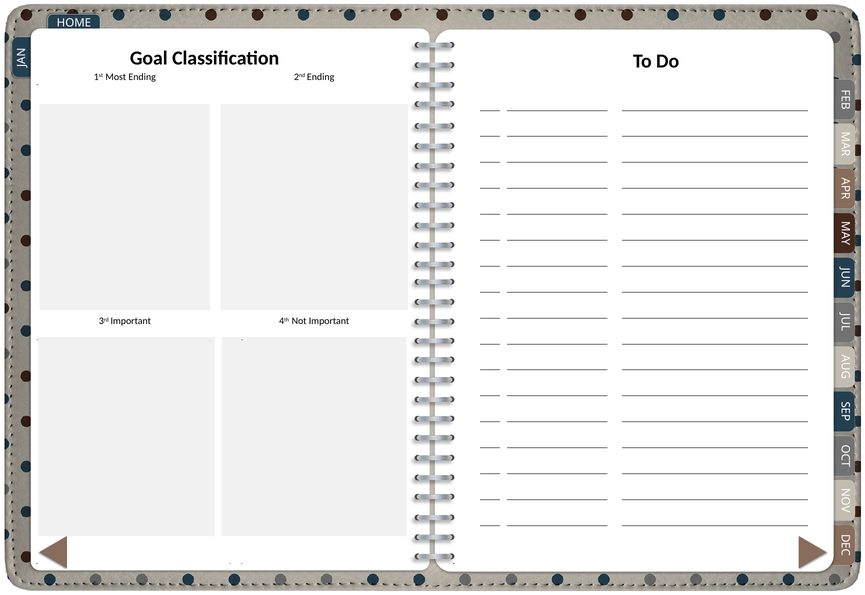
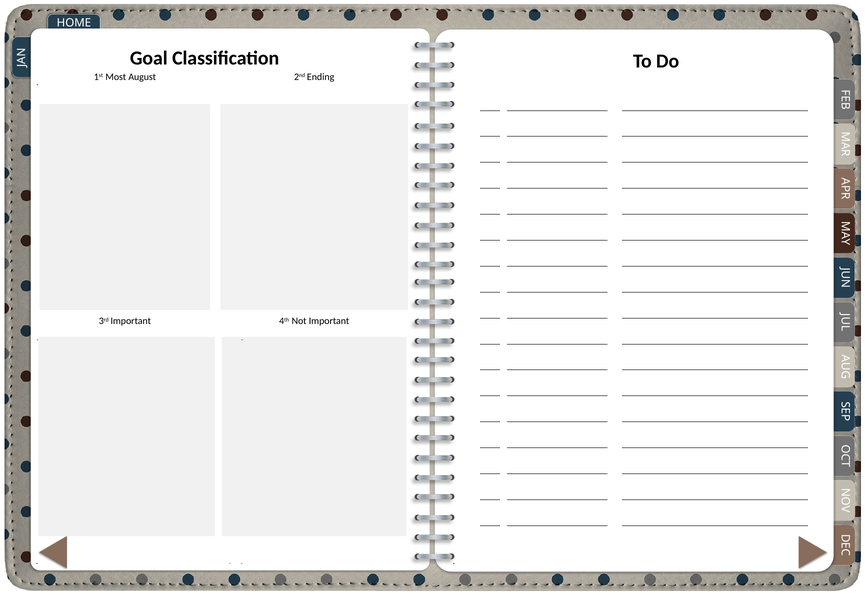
Most Ending: Ending -> August
